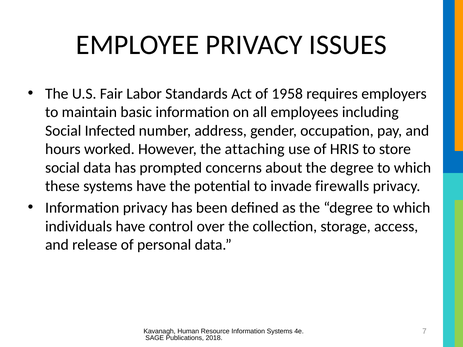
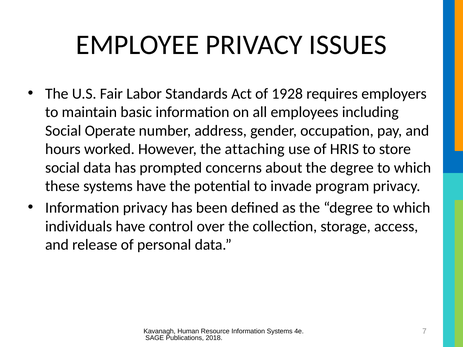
1958: 1958 -> 1928
Infected: Infected -> Operate
firewalls: firewalls -> program
